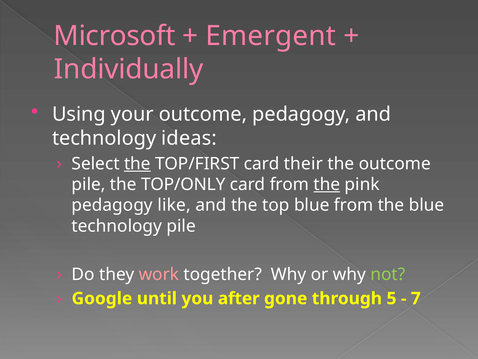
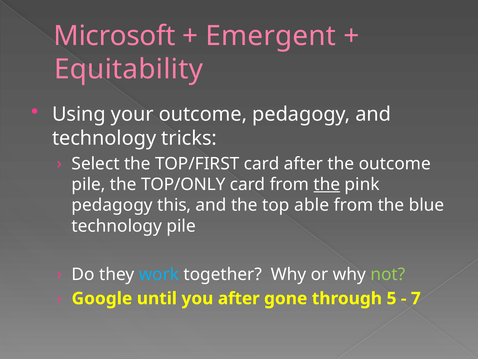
Individually: Individually -> Equitability
ideas: ideas -> tricks
the at (137, 164) underline: present -> none
card their: their -> after
like: like -> this
top blue: blue -> able
work colour: pink -> light blue
